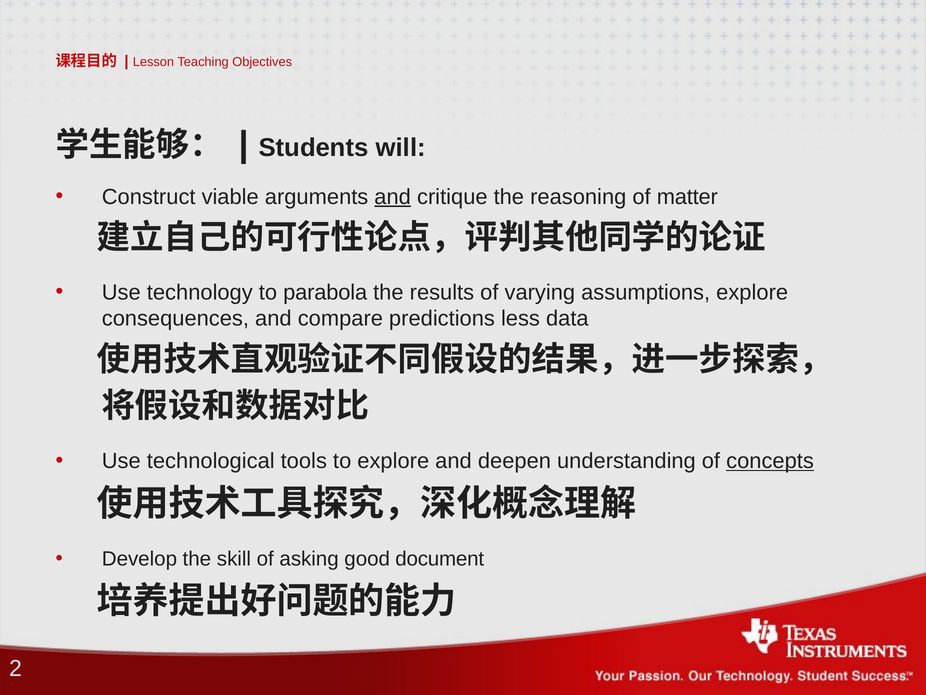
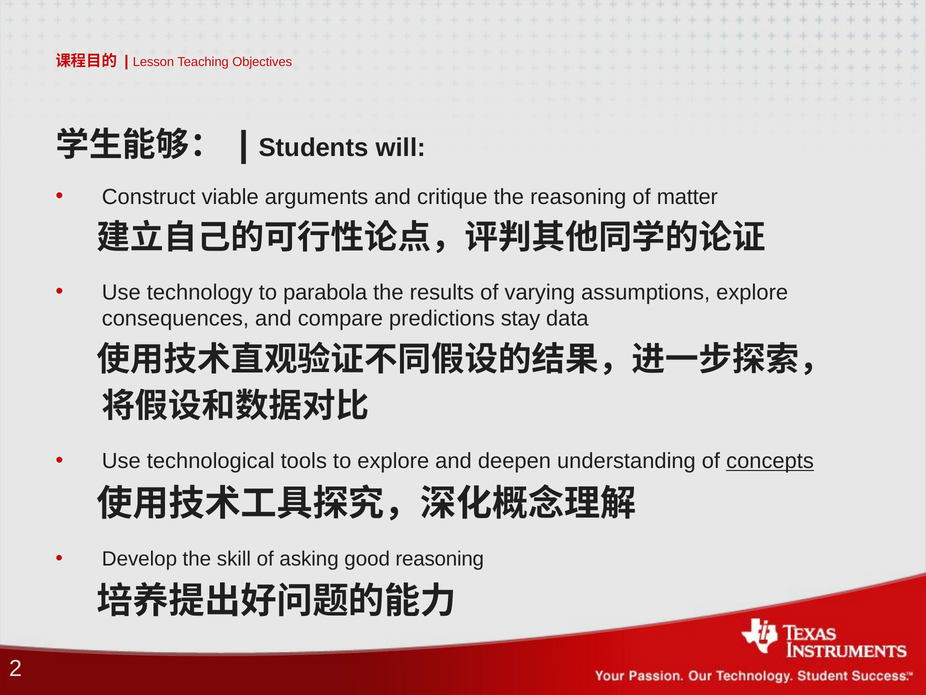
and at (393, 197) underline: present -> none
less: less -> stay
good document: document -> reasoning
